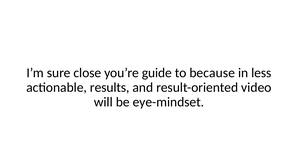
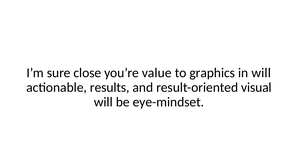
guide: guide -> value
because: because -> graphics
in less: less -> will
video: video -> visual
